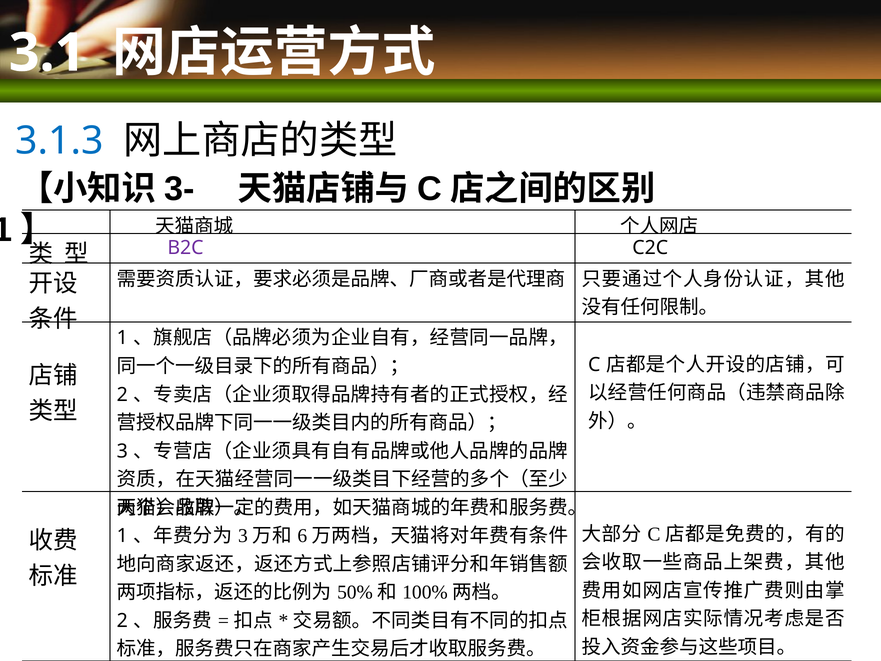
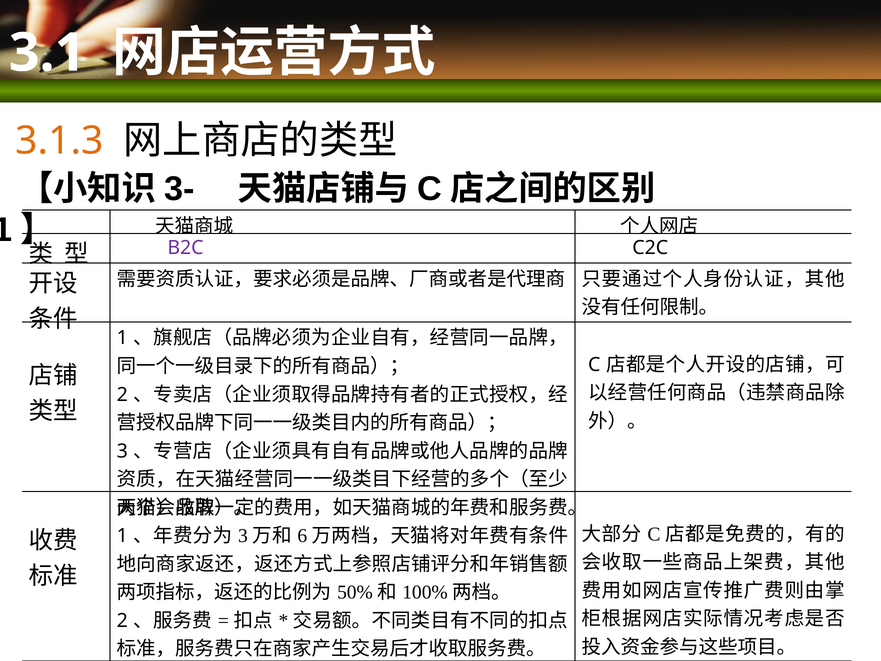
3.1.3 colour: blue -> orange
